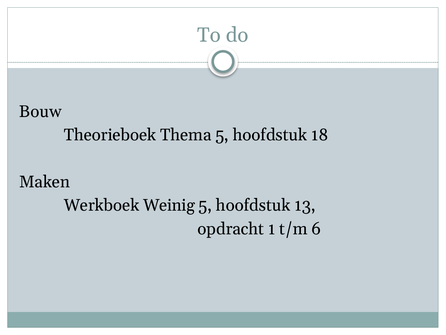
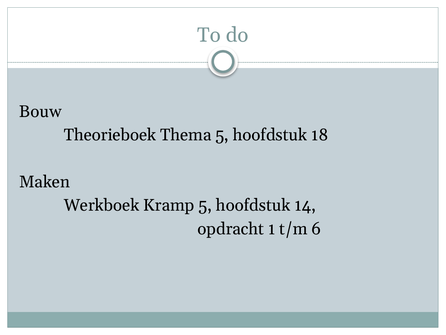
Weinig: Weinig -> Kramp
13: 13 -> 14
